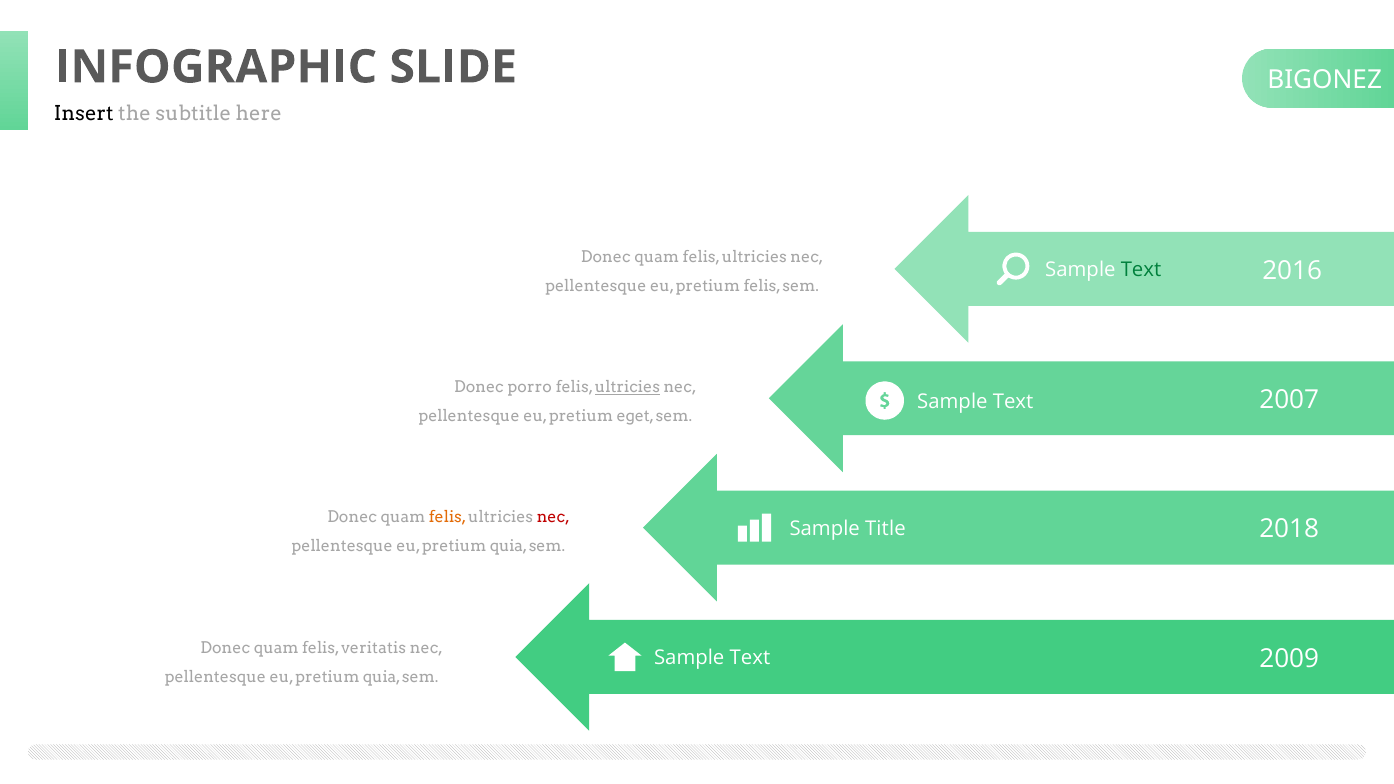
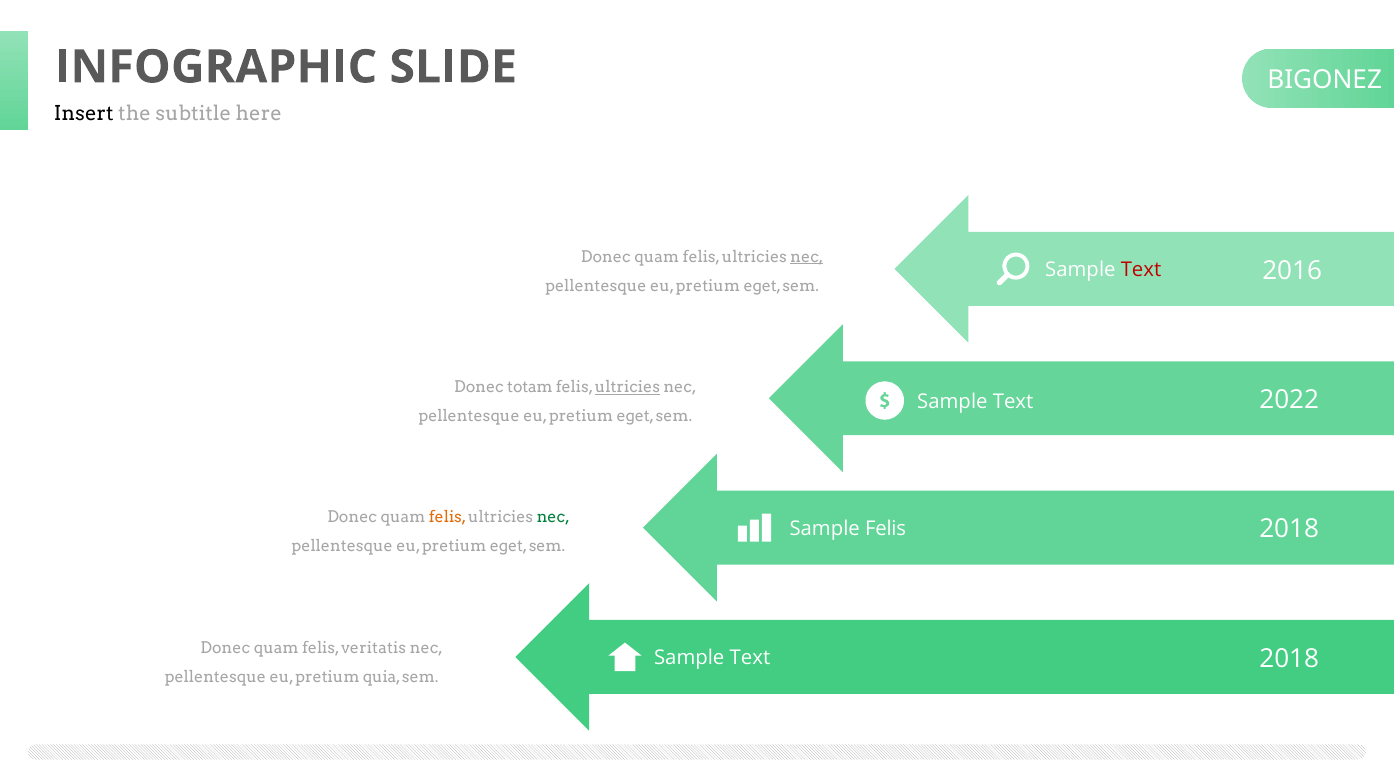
nec at (807, 257) underline: none -> present
Text at (1141, 270) colour: green -> red
felis at (762, 286): felis -> eget
porro: porro -> totam
2007: 2007 -> 2022
nec at (553, 518) colour: red -> green
Sample Title: Title -> Felis
quia at (509, 547): quia -> eget
2009 at (1289, 659): 2009 -> 2018
